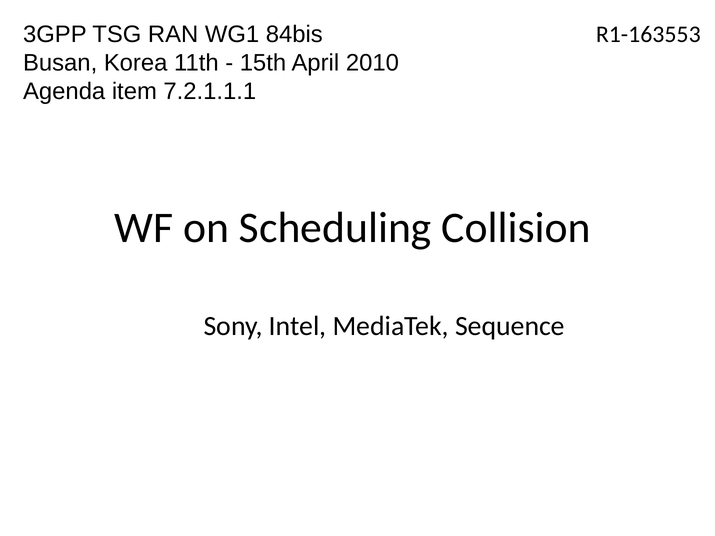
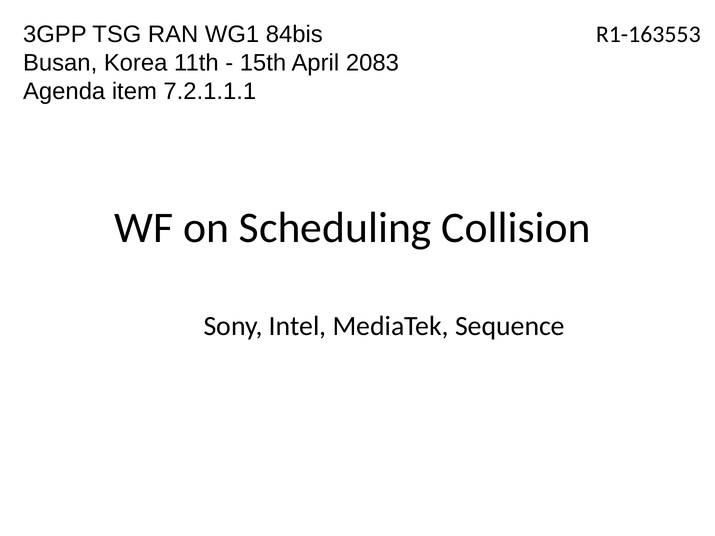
2010: 2010 -> 2083
